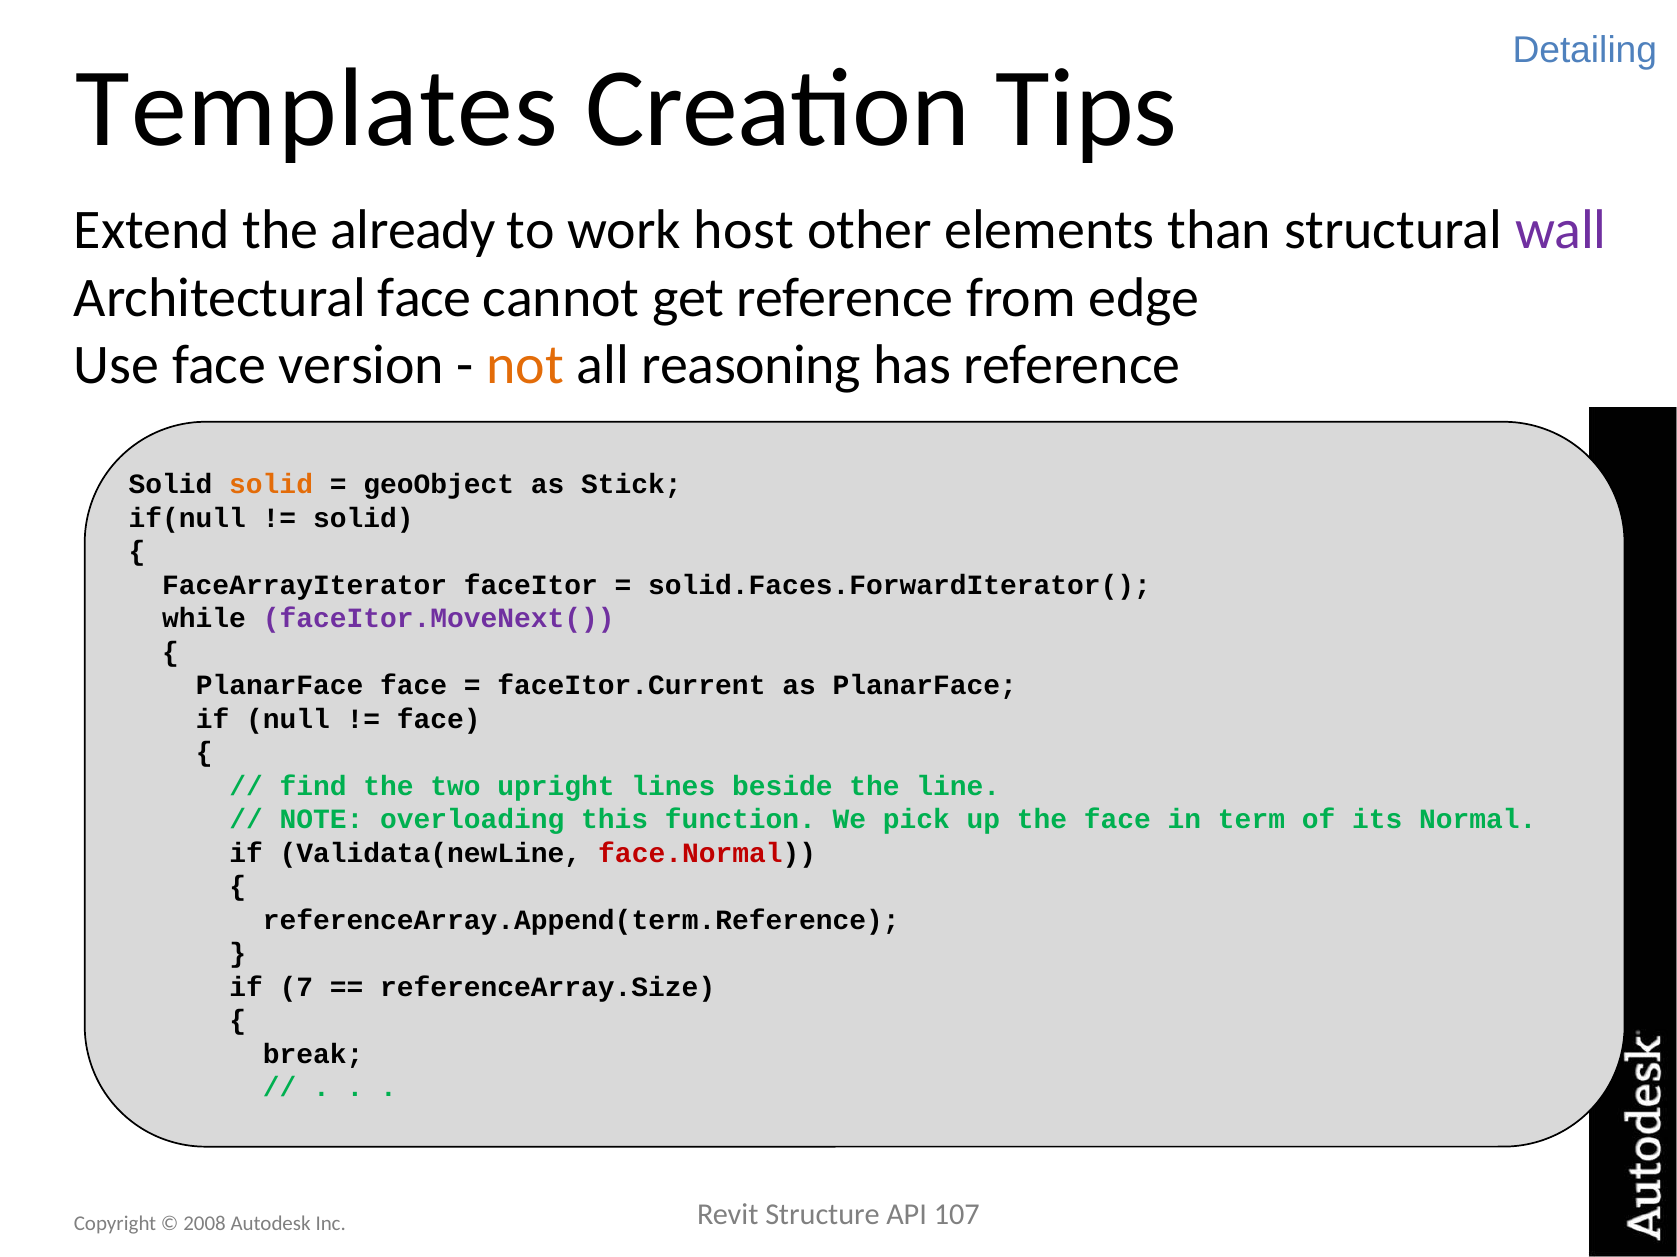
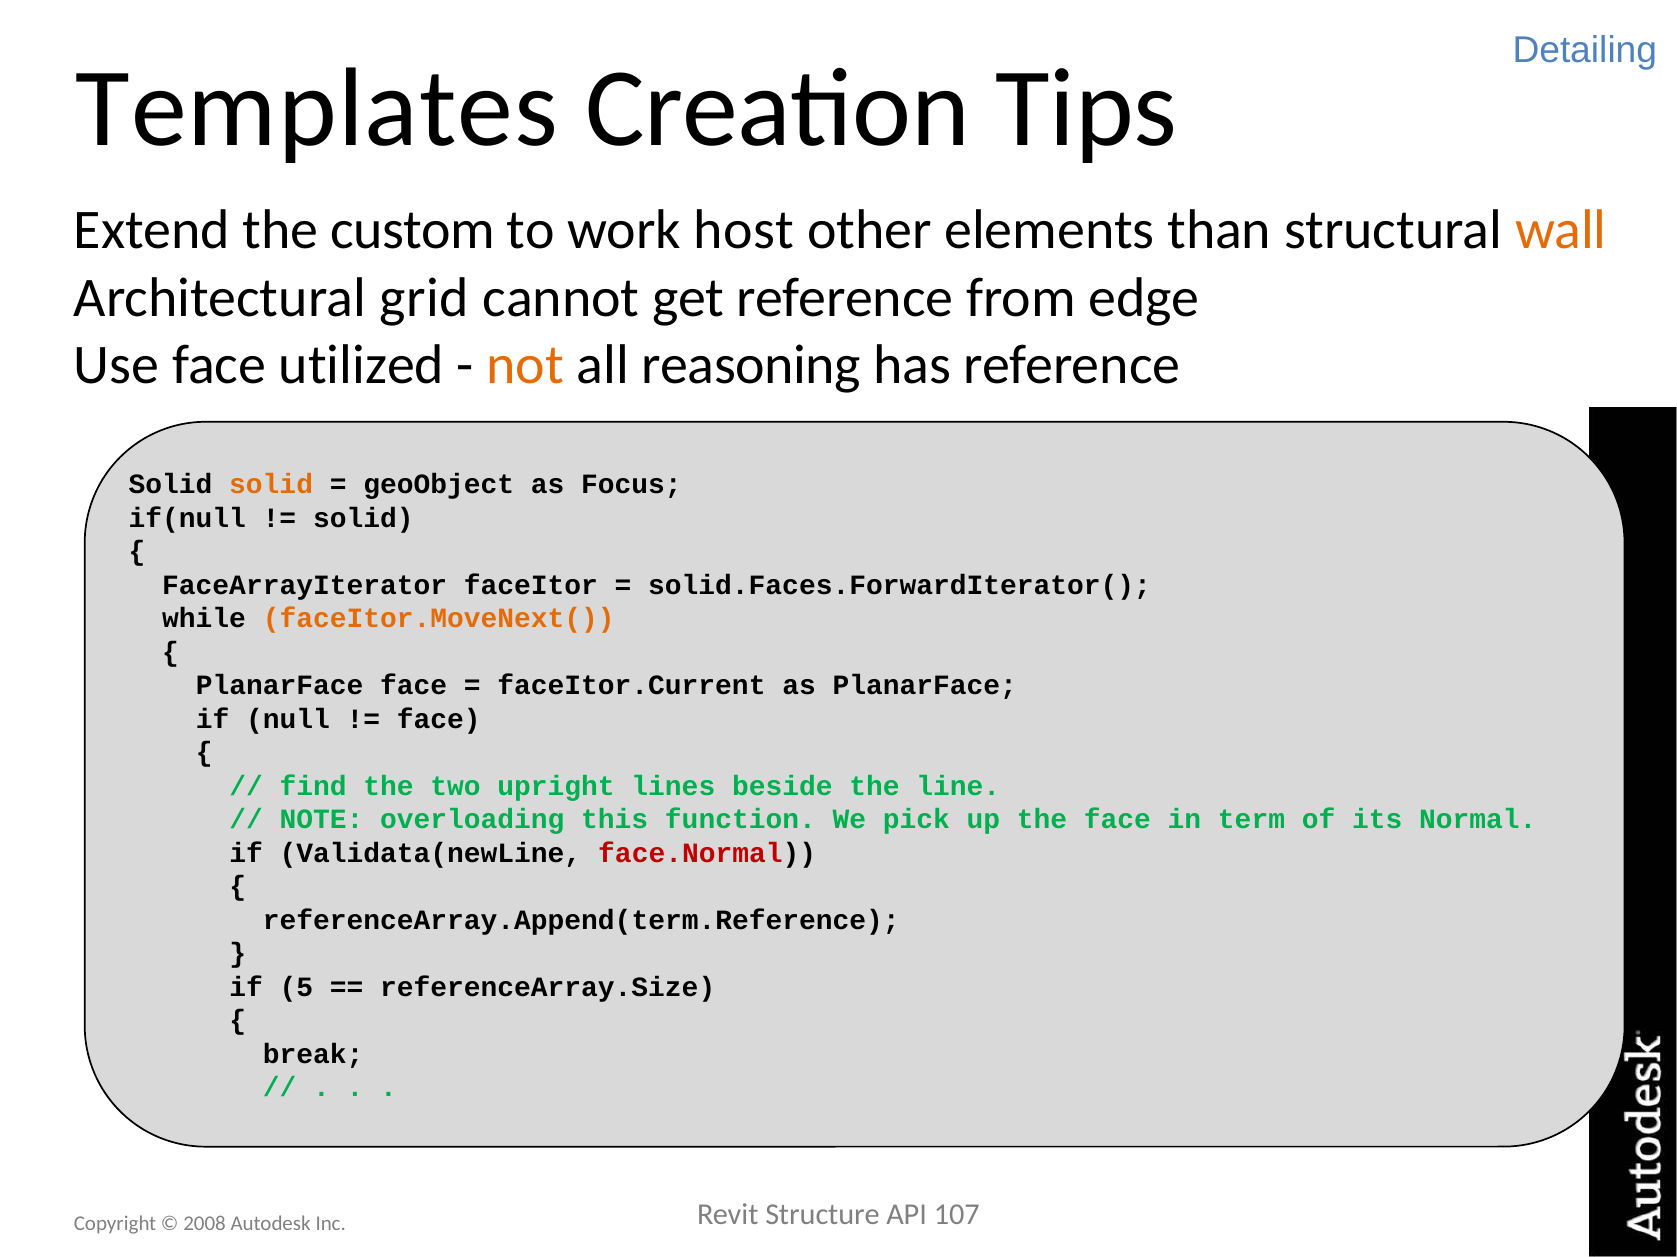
already: already -> custom
wall colour: purple -> orange
Architectural face: face -> grid
version: version -> utilized
Stick: Stick -> Focus
faceItor.MoveNext( colour: purple -> orange
7: 7 -> 5
